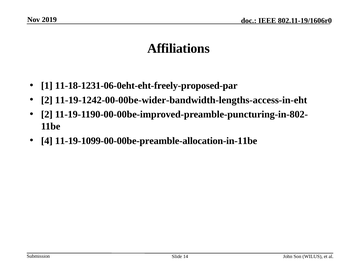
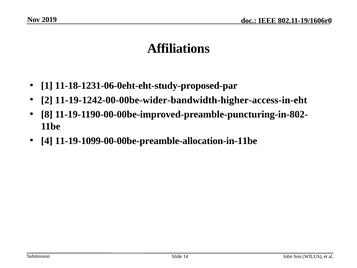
11-18-1231-06-0eht-eht-freely-proposed-par: 11-18-1231-06-0eht-eht-freely-proposed-par -> 11-18-1231-06-0eht-eht-study-proposed-par
11-19-1242-00-00be-wider-bandwidth-lengths-access-in-eht: 11-19-1242-00-00be-wider-bandwidth-lengths-access-in-eht -> 11-19-1242-00-00be-wider-bandwidth-higher-access-in-eht
2 at (47, 114): 2 -> 8
